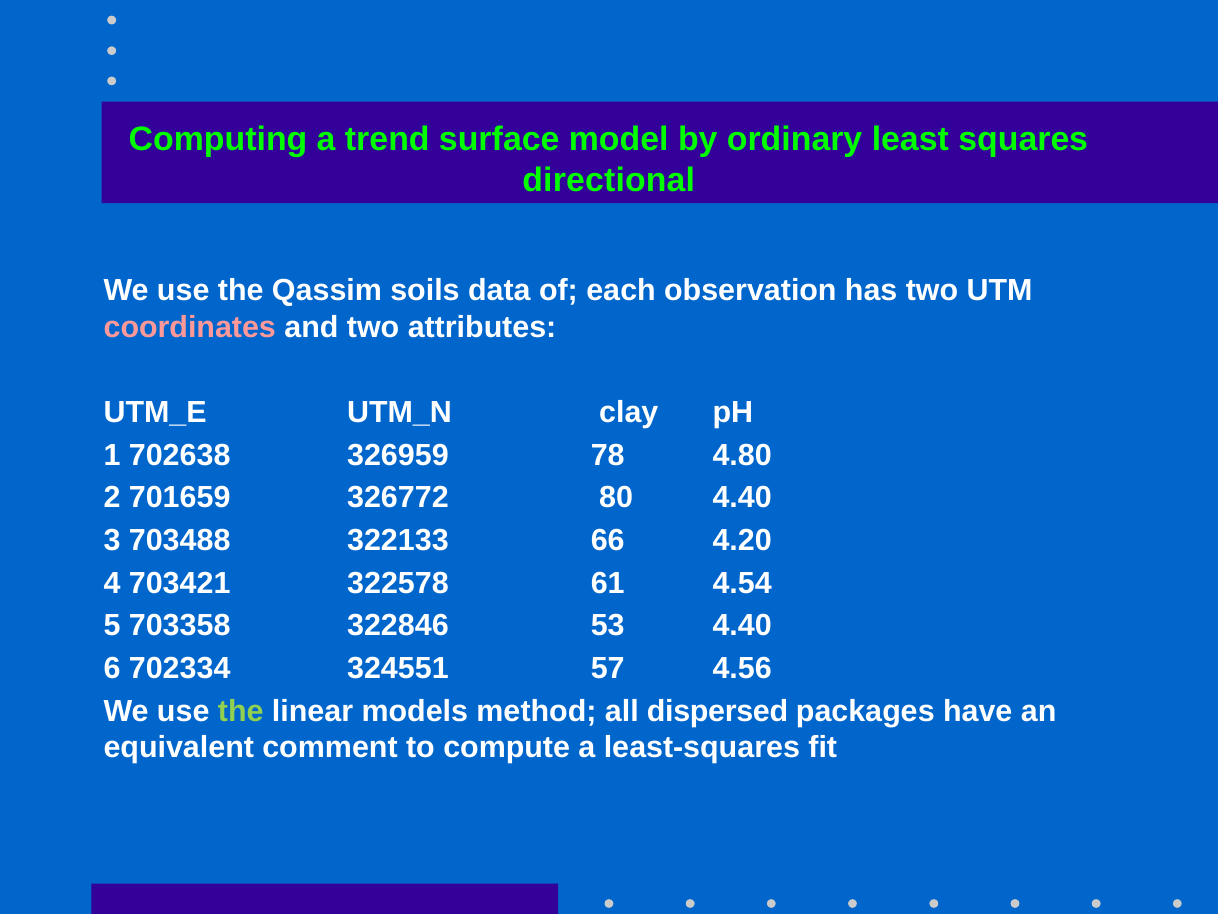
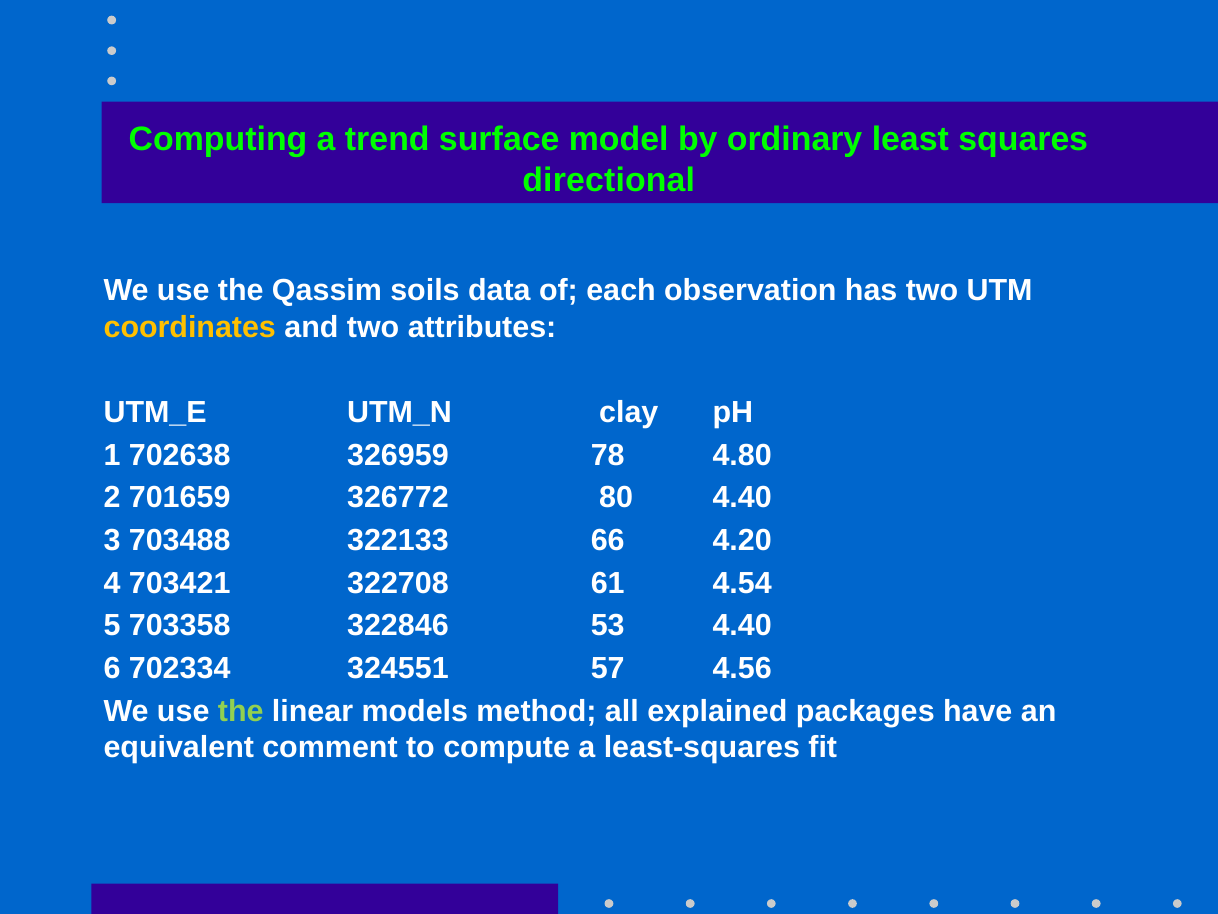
coordinates colour: pink -> yellow
322578: 322578 -> 322708
dispersed: dispersed -> explained
